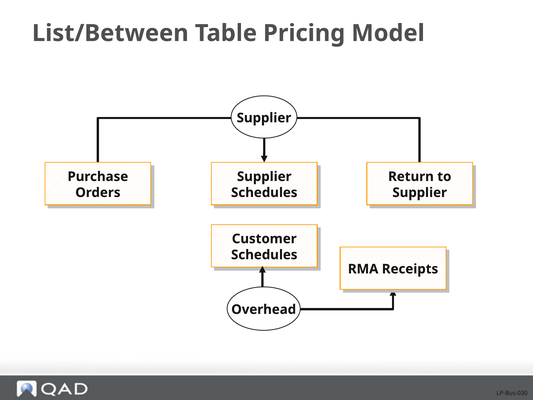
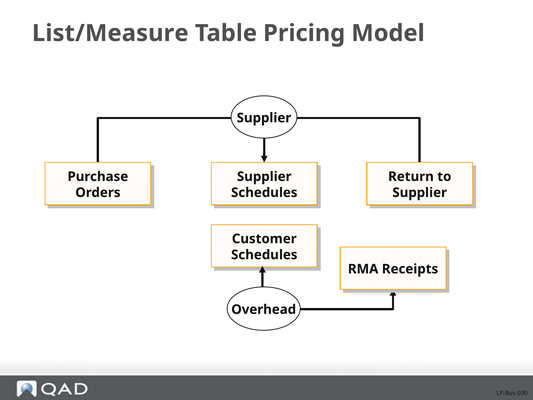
List/Between: List/Between -> List/Measure
